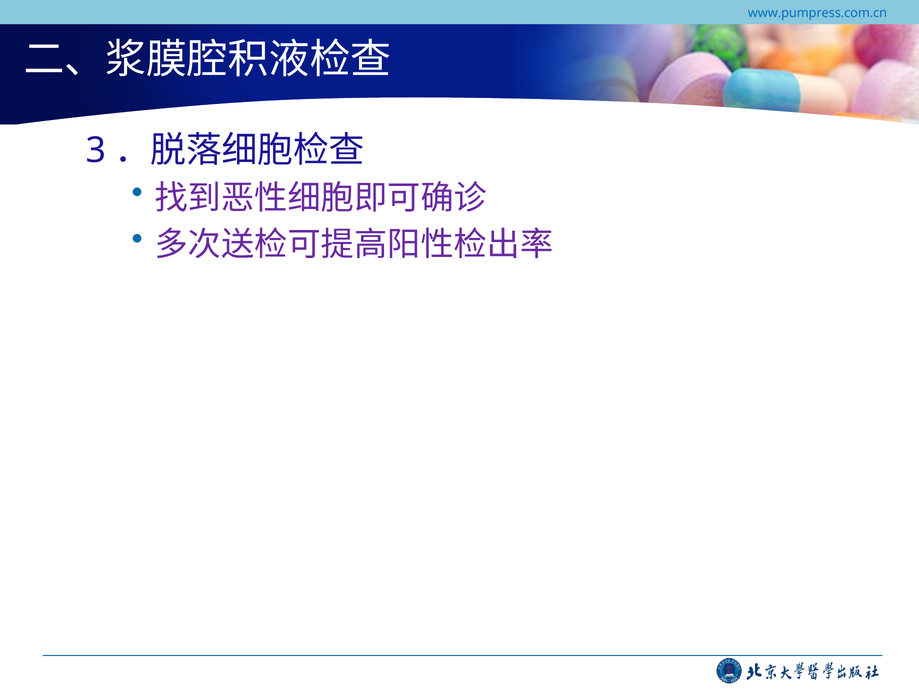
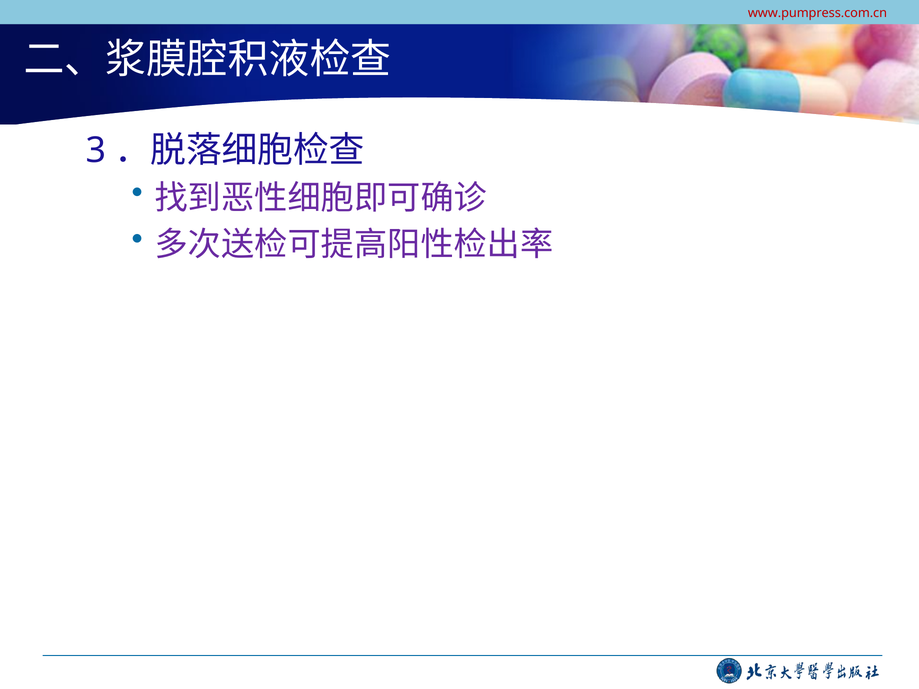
www.pumpress.com.cn colour: blue -> red
